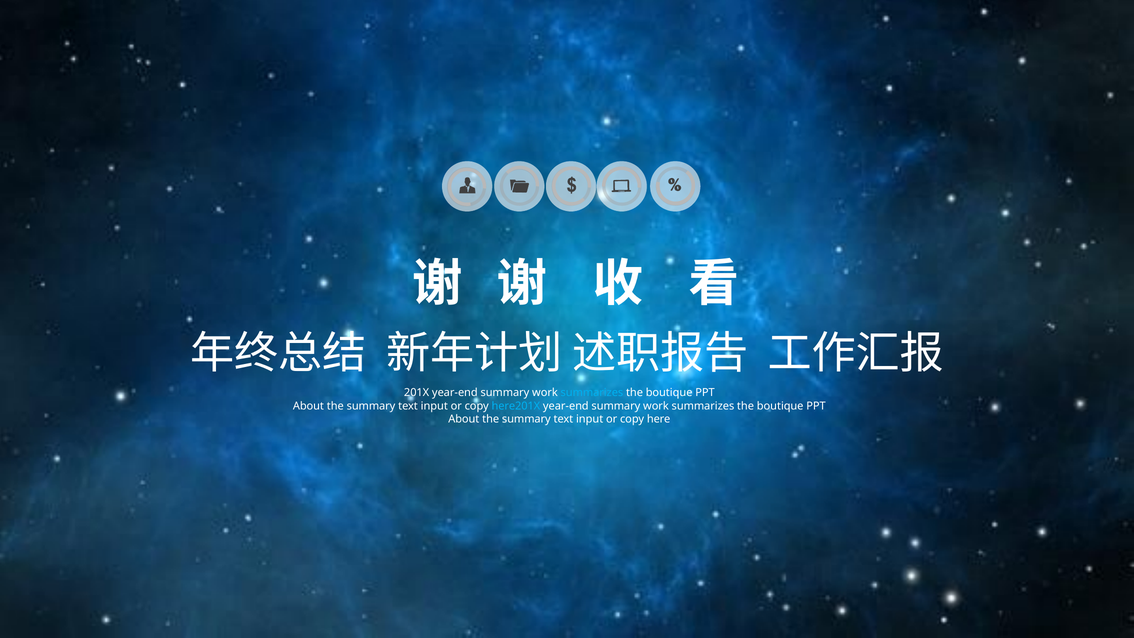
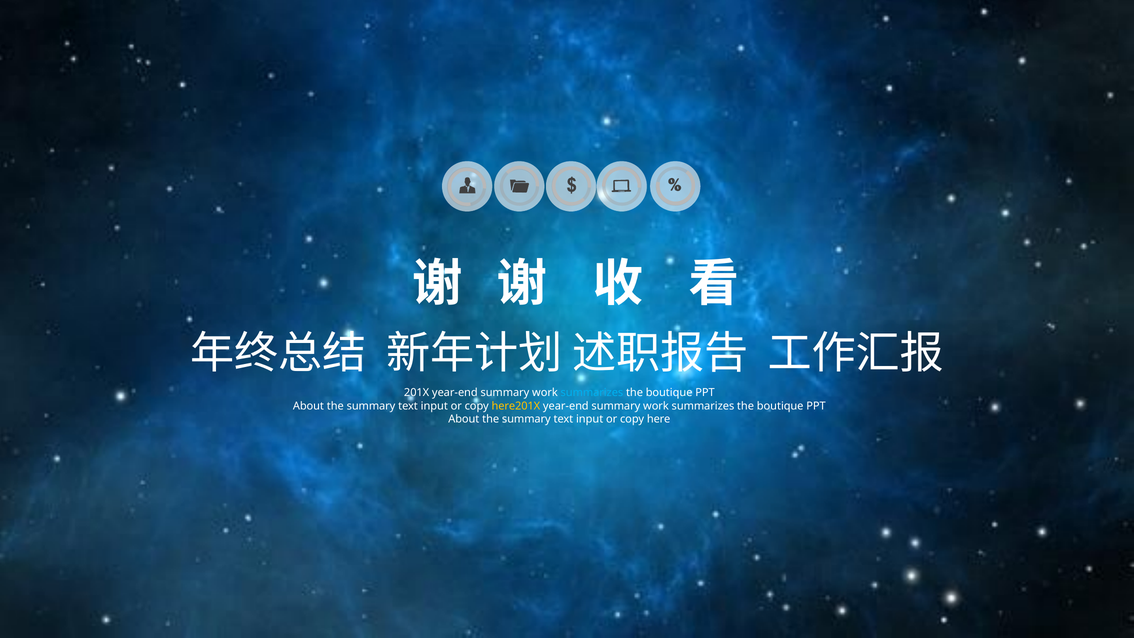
here201X colour: light blue -> yellow
